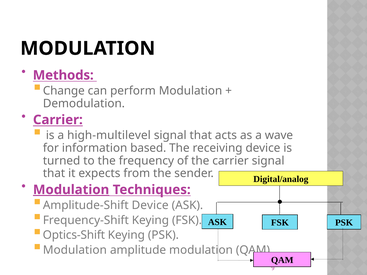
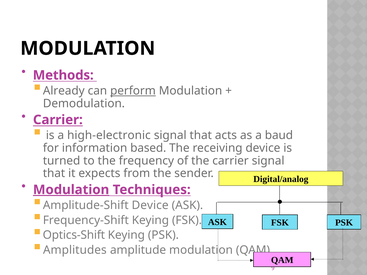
Change: Change -> Already
perform underline: none -> present
high-multilevel: high-multilevel -> high-electronic
wave: wave -> baud
Modulation at (75, 250): Modulation -> Amplitudes
